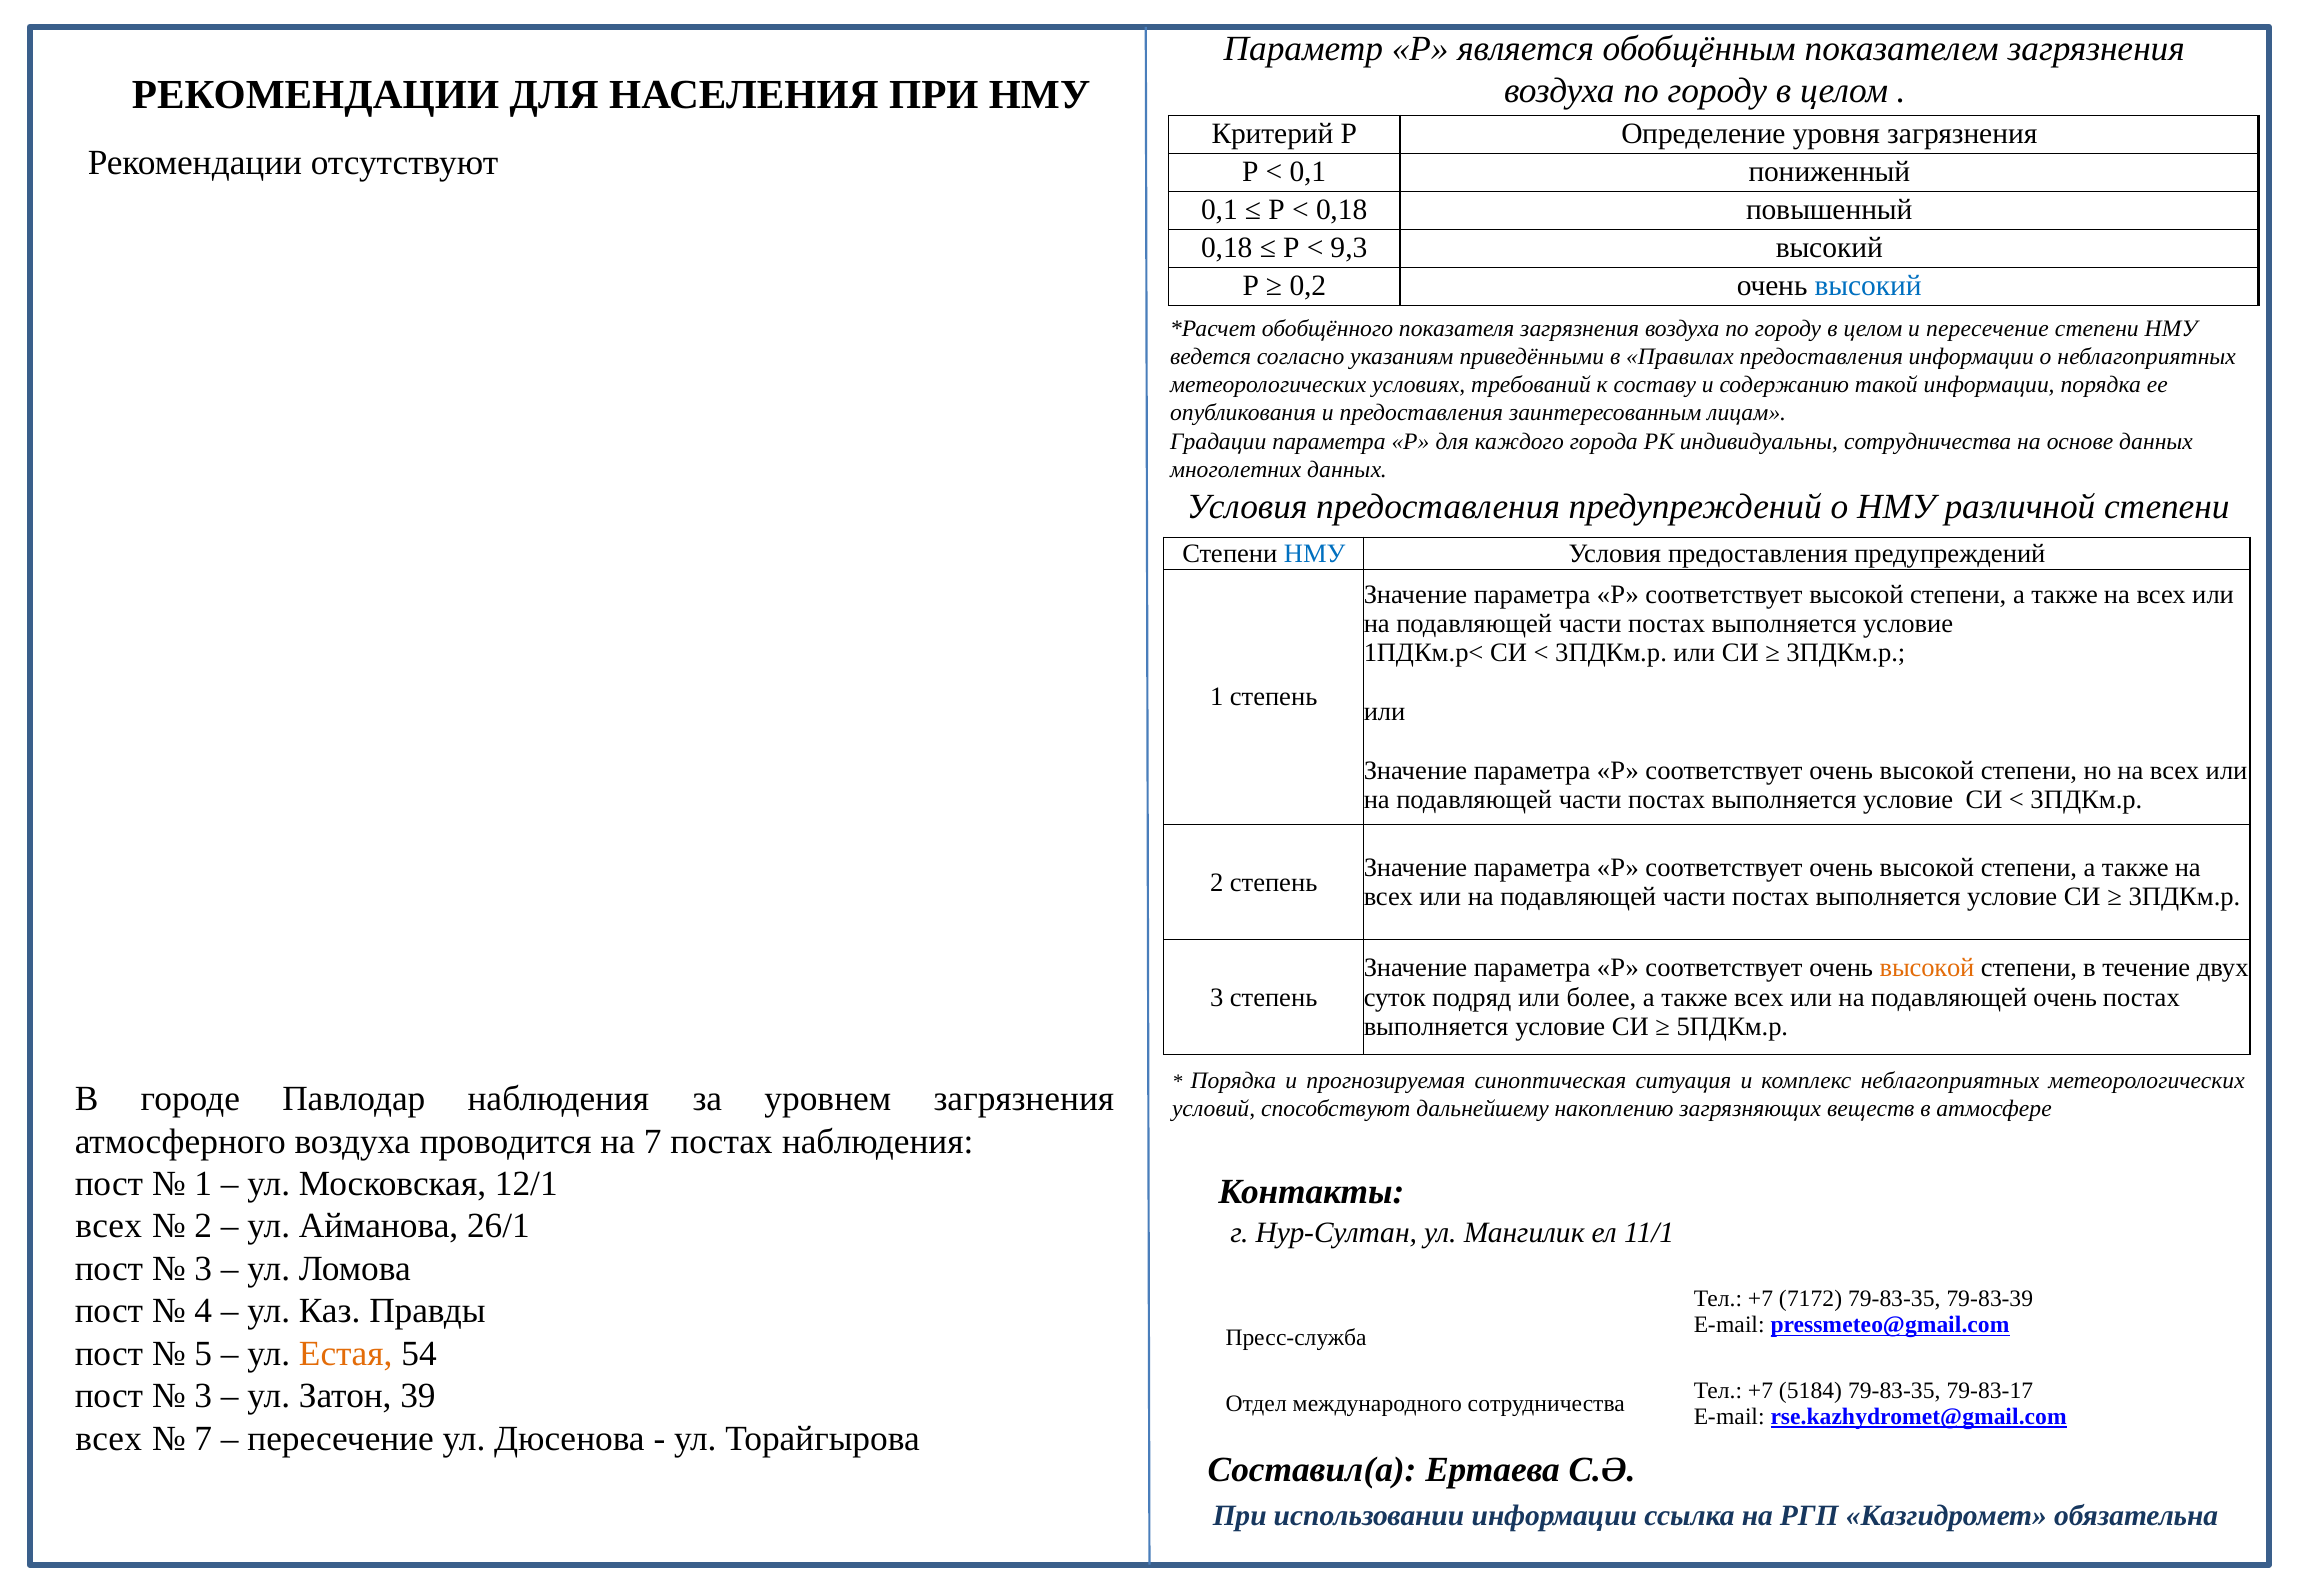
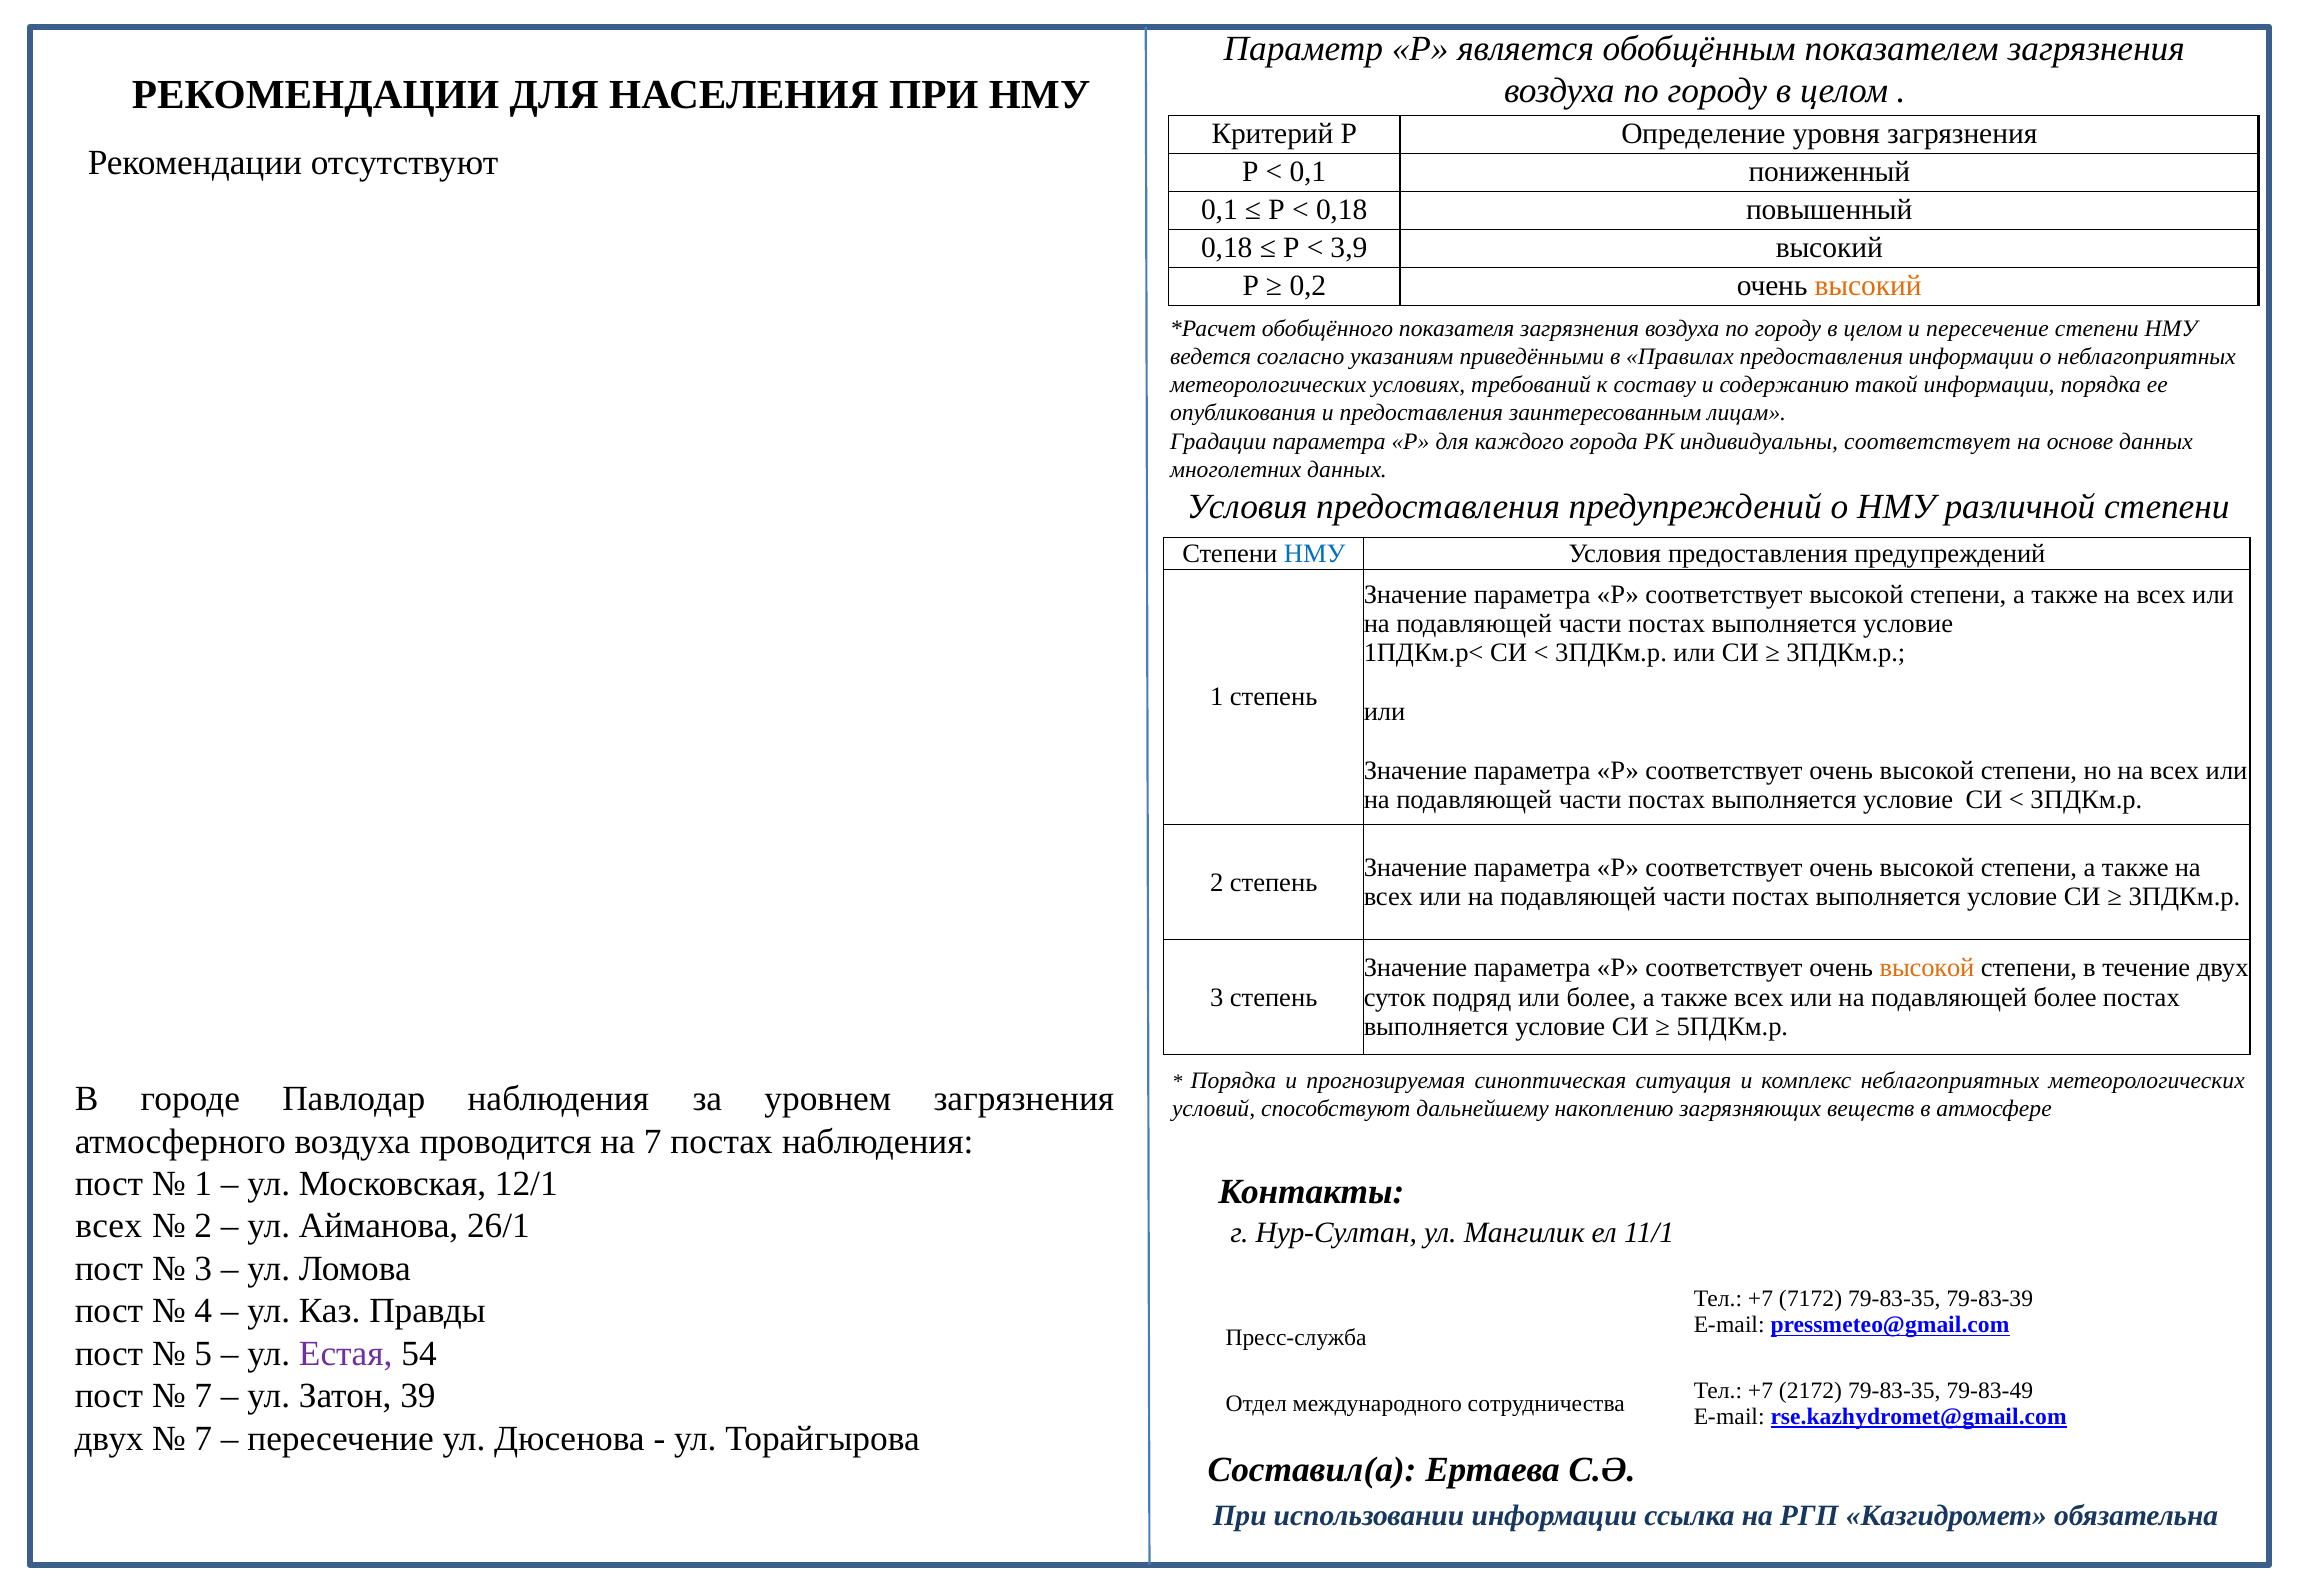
9,3: 9,3 -> 3,9
высокий at (1868, 286) colour: blue -> orange
индивидуальны сотрудничества: сотрудничества -> соответствует
подавляющей очень: очень -> более
Естая colour: orange -> purple
5184: 5184 -> 2172
79-83-17: 79-83-17 -> 79-83-49
3 at (203, 1396): 3 -> 7
всех at (109, 1438): всех -> двух
